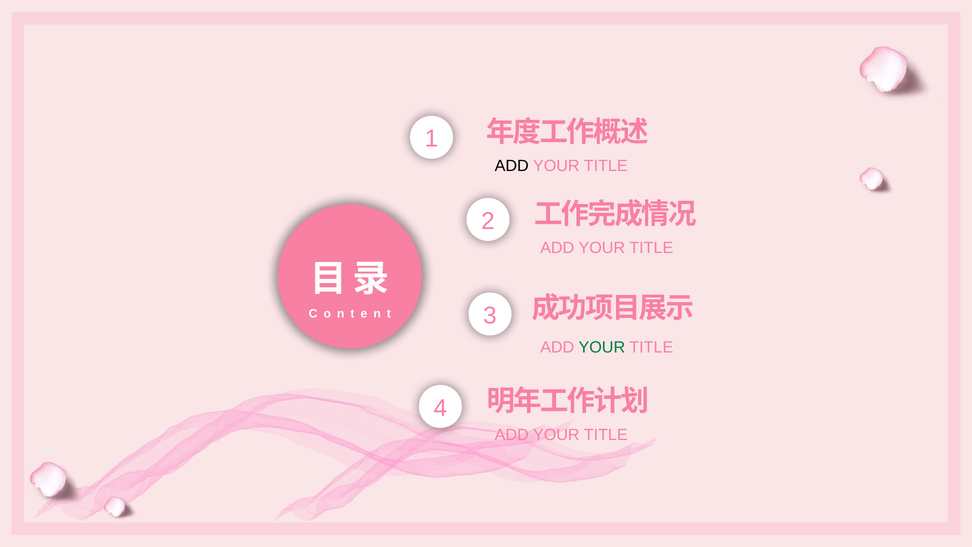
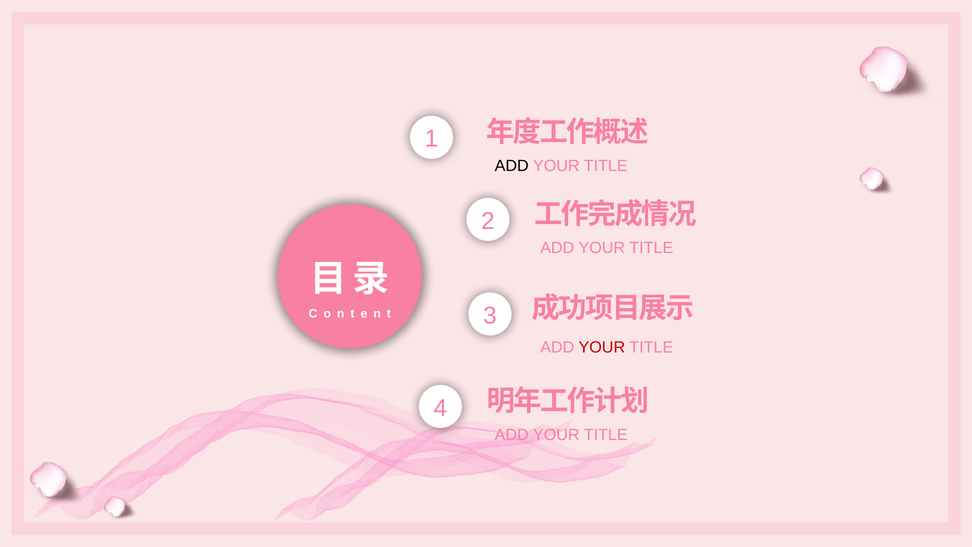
YOUR at (602, 347) colour: green -> red
